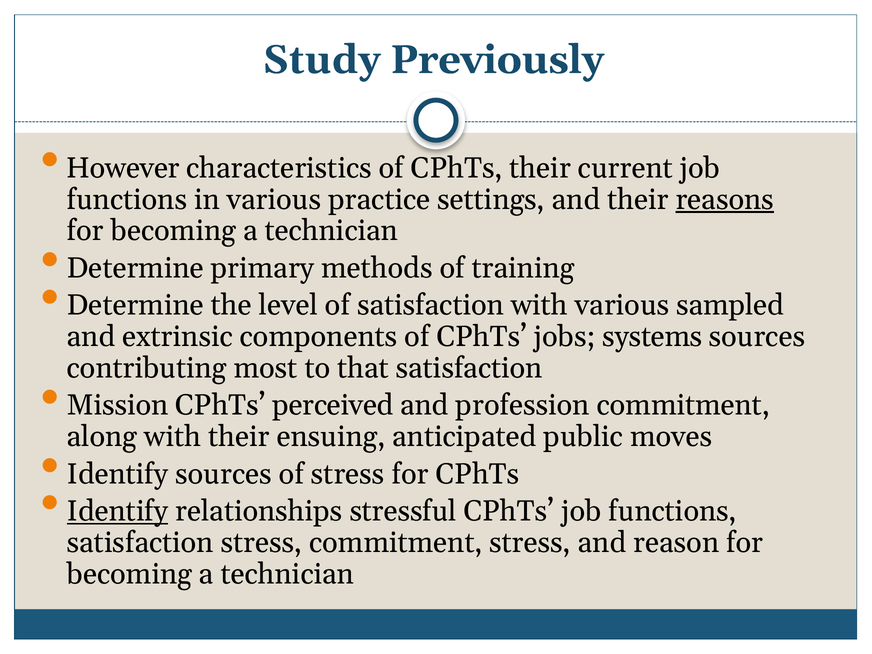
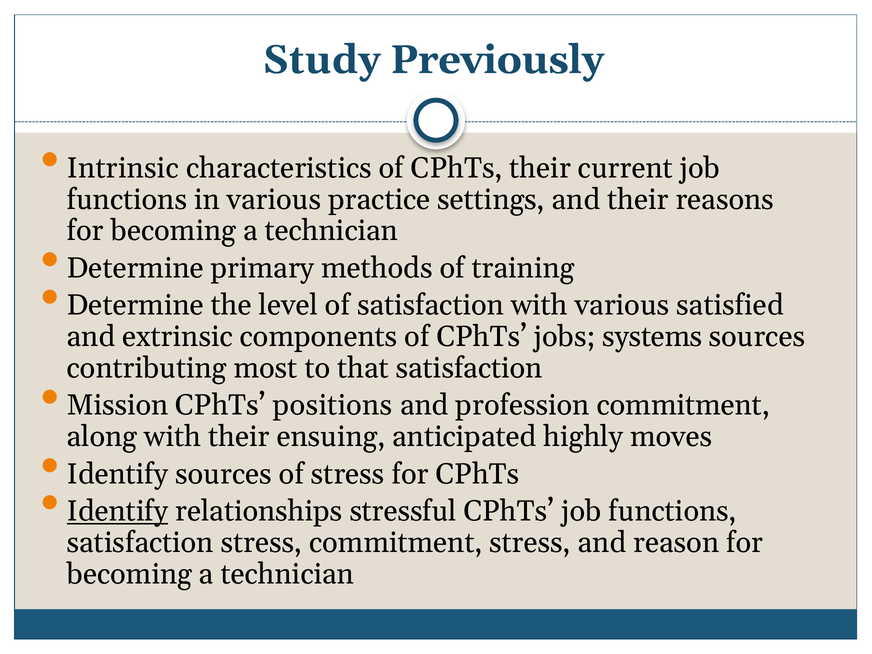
However: However -> Intrinsic
reasons underline: present -> none
sampled: sampled -> satisfied
perceived: perceived -> positions
public: public -> highly
